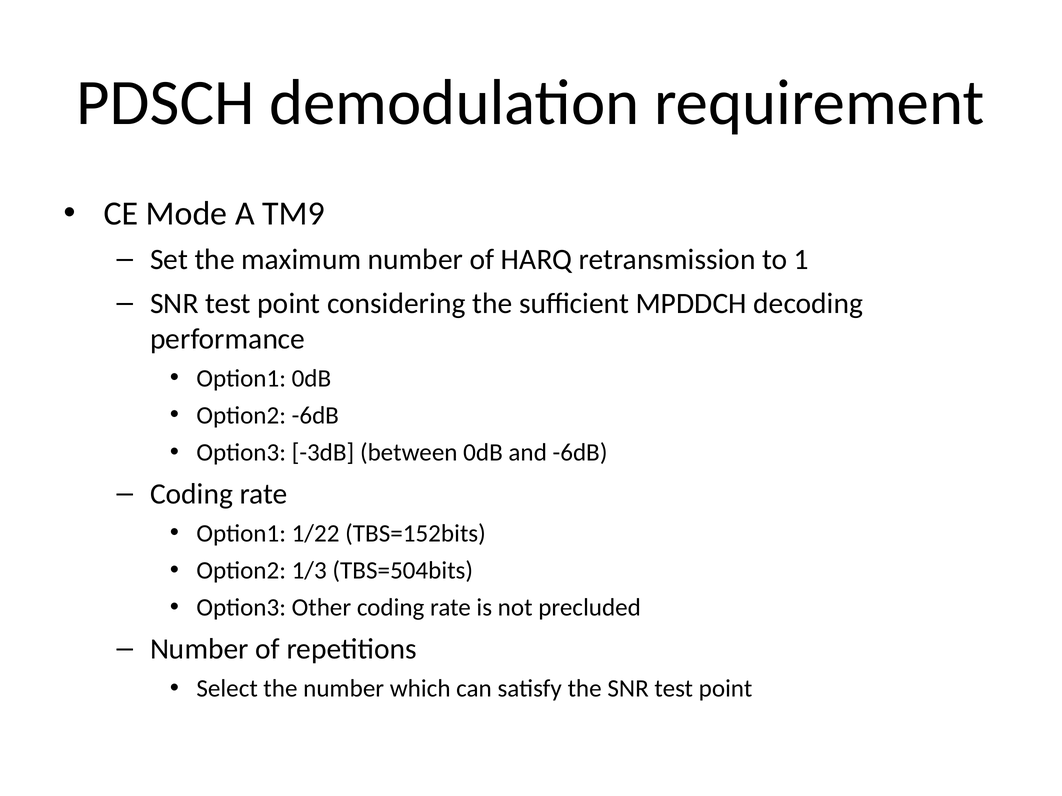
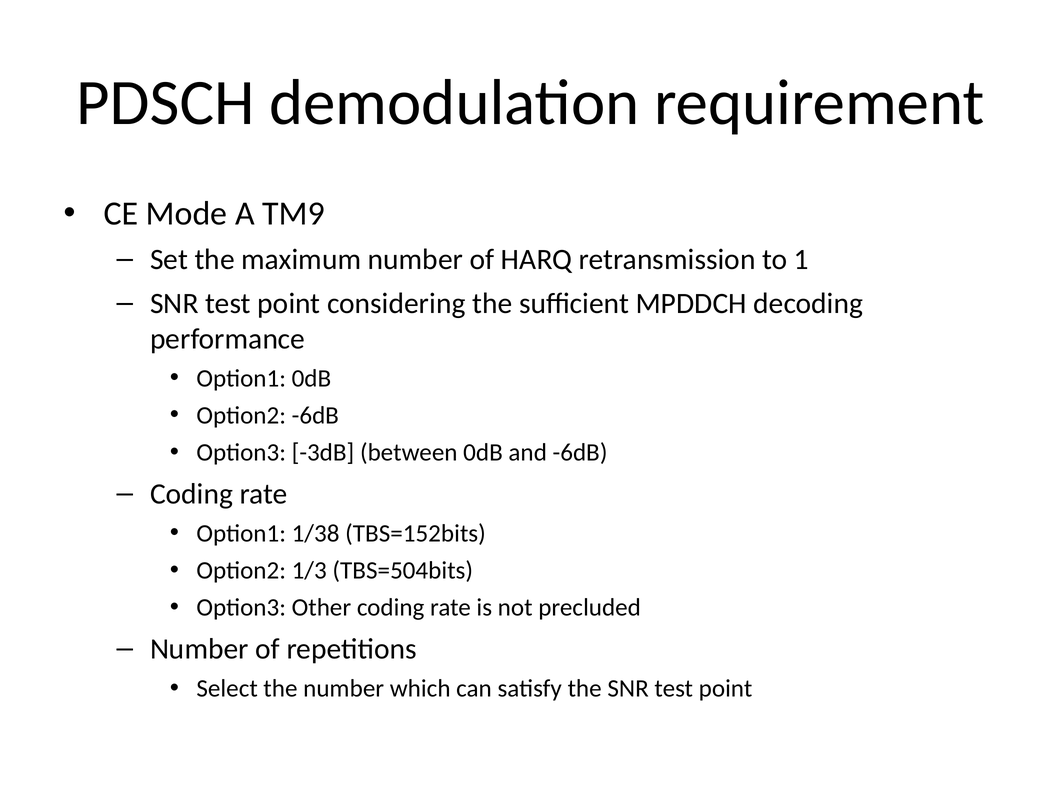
1/22: 1/22 -> 1/38
